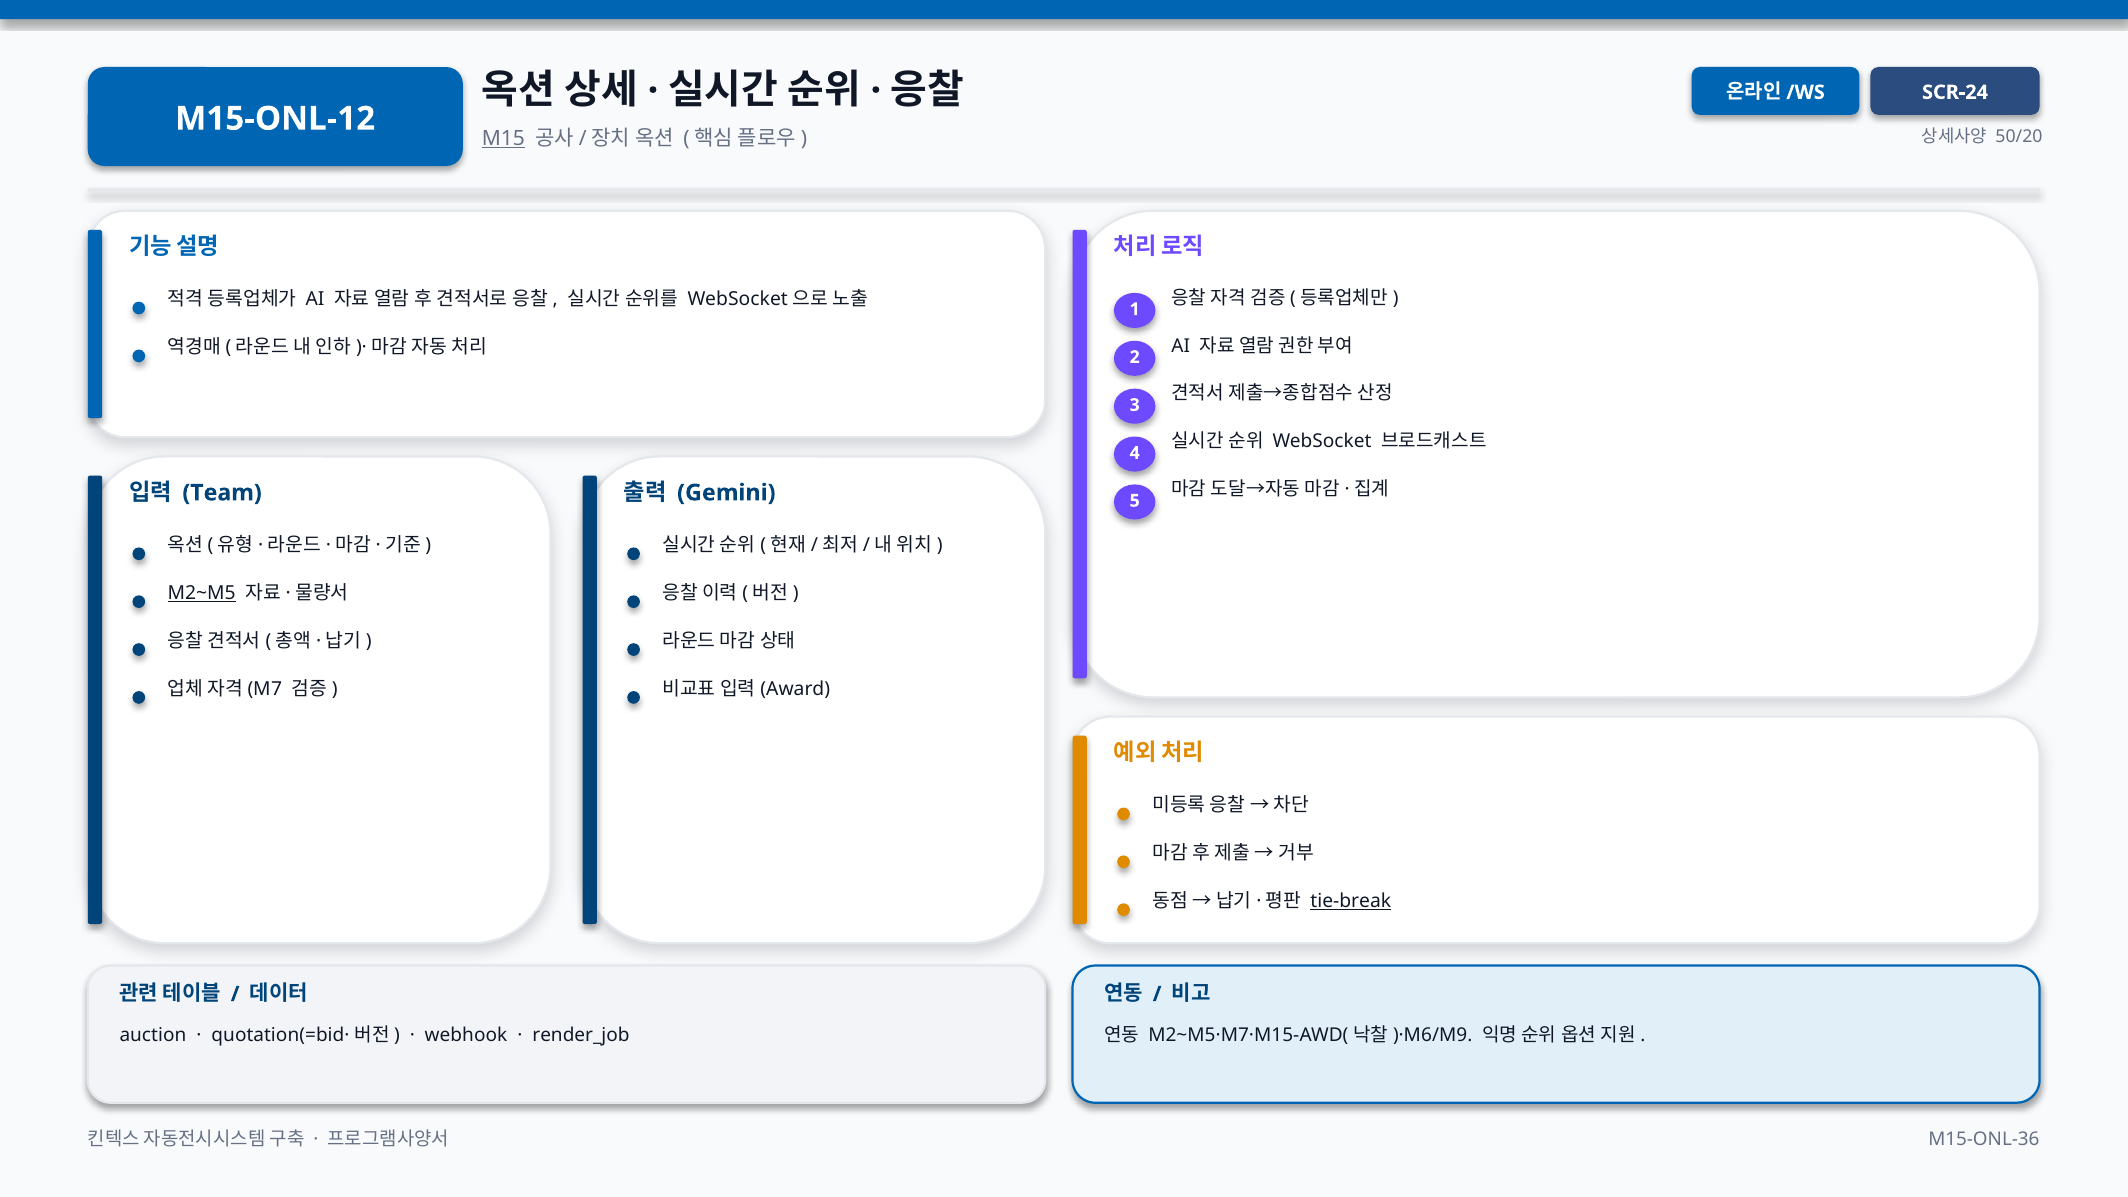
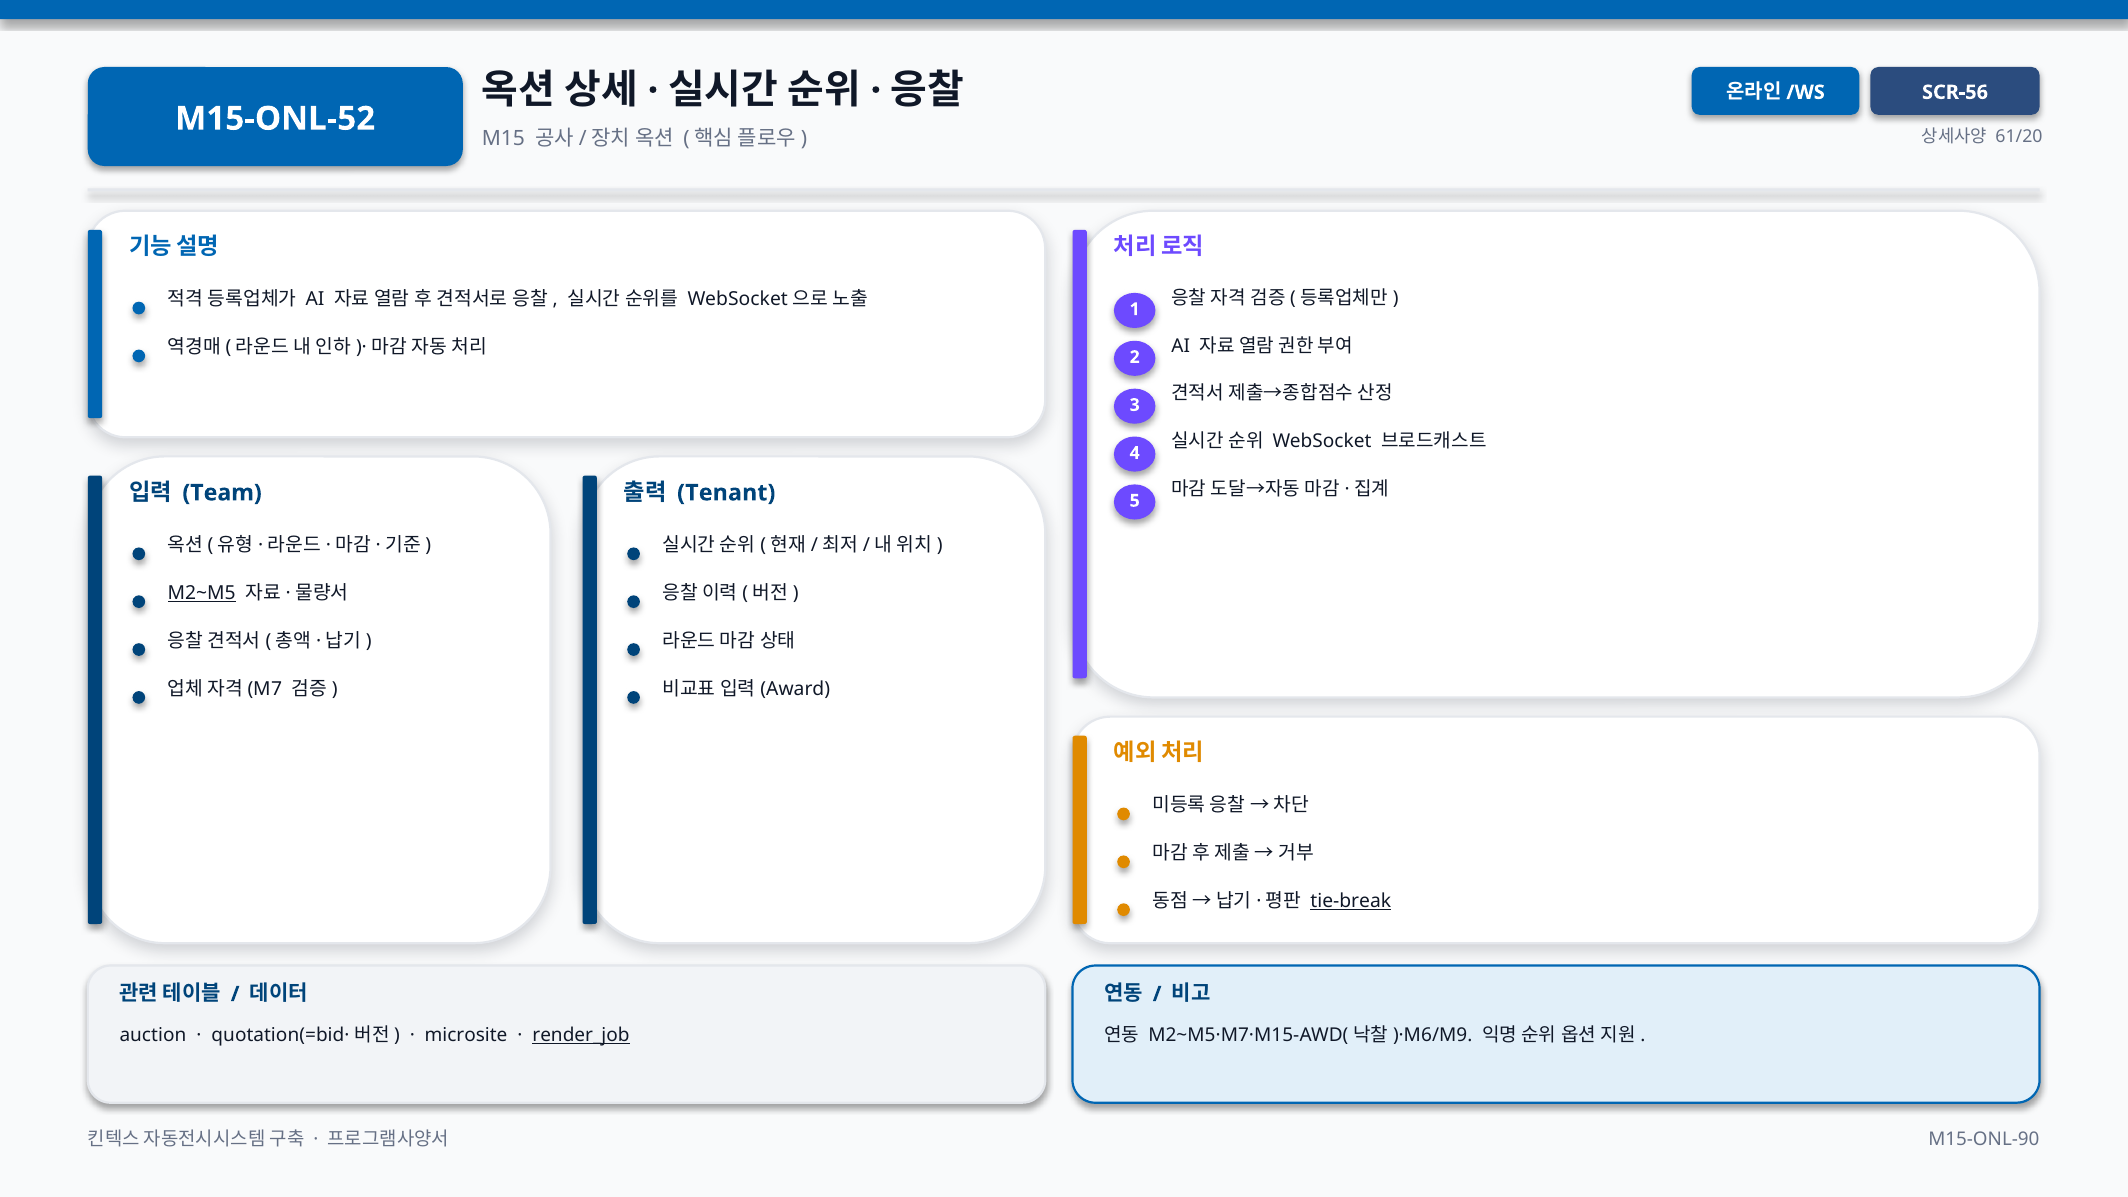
SCR-24: SCR-24 -> SCR-56
M15-ONL-12: M15-ONL-12 -> M15-ONL-52
50/20: 50/20 -> 61/20
M15 underline: present -> none
Gemini: Gemini -> Tenant
webhook: webhook -> microsite
render_job underline: none -> present
M15-ONL-36: M15-ONL-36 -> M15-ONL-90
